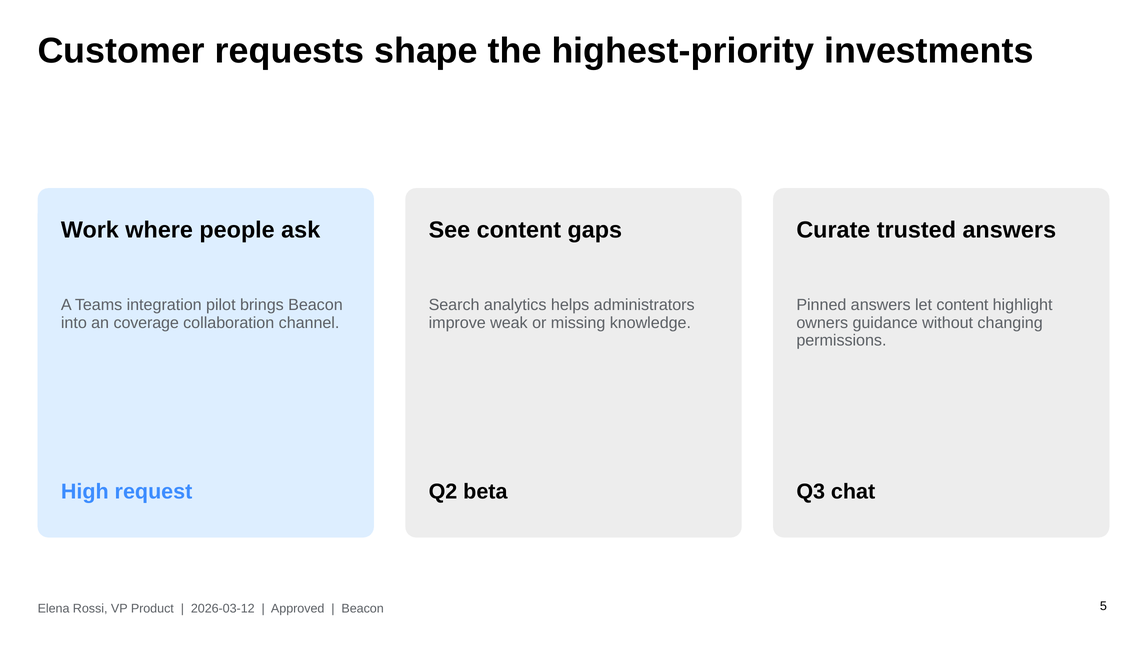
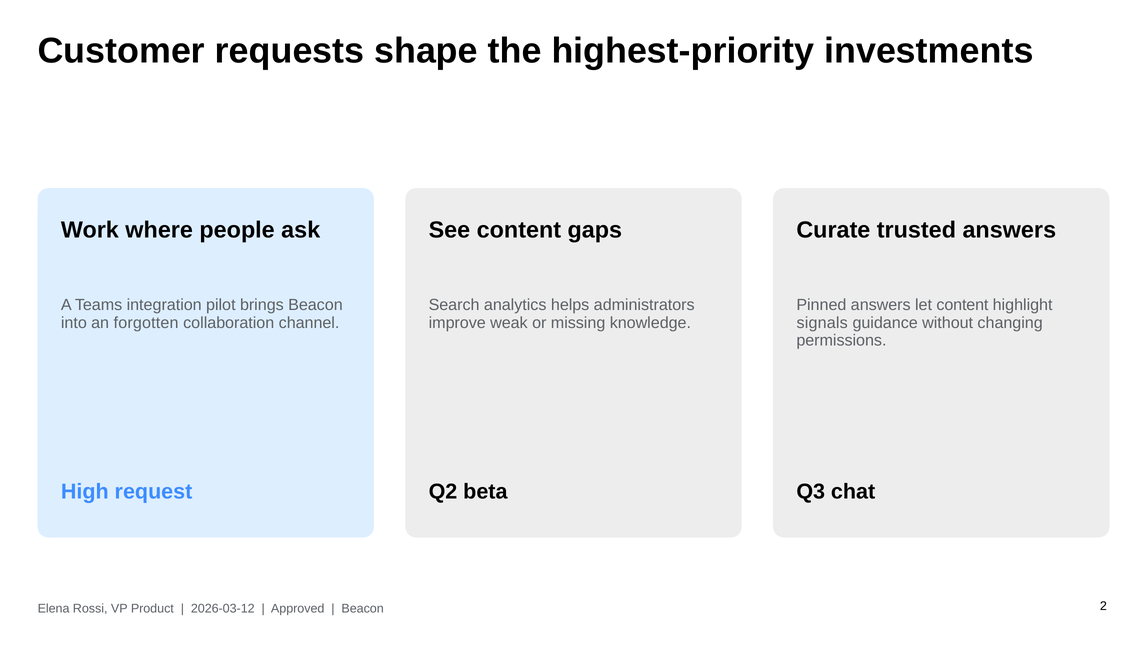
coverage: coverage -> forgotten
owners: owners -> signals
5: 5 -> 2
